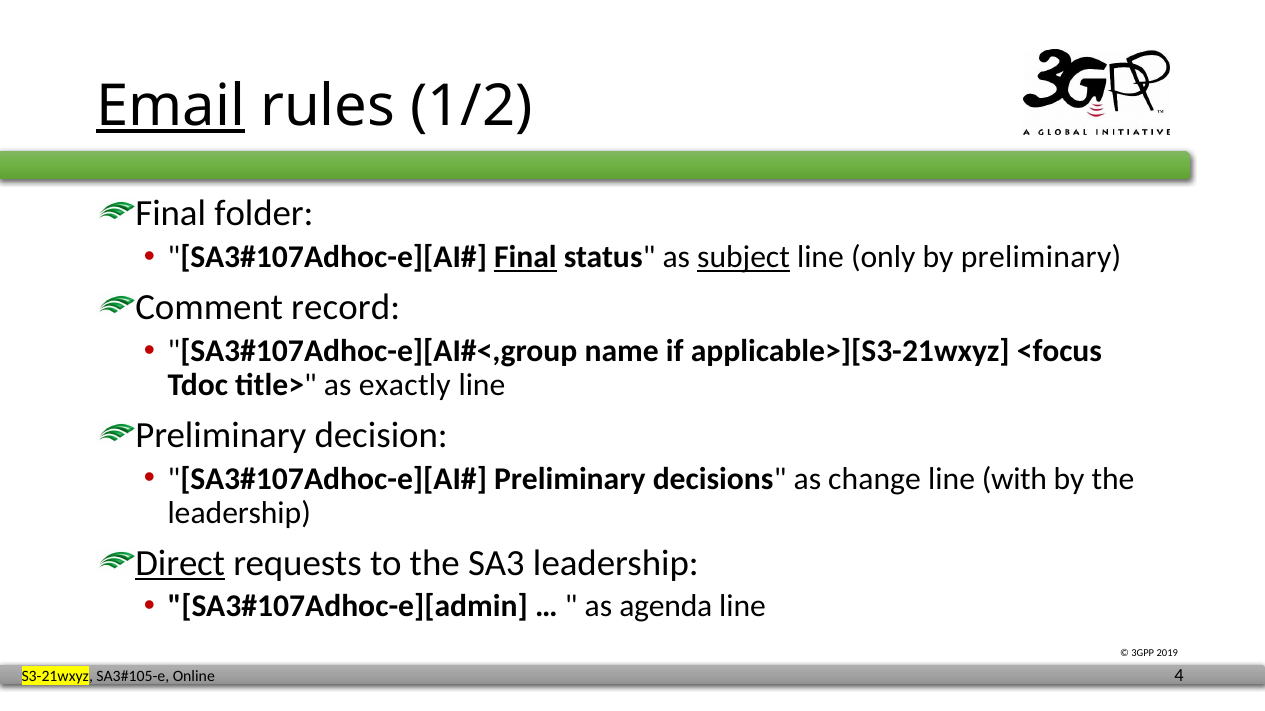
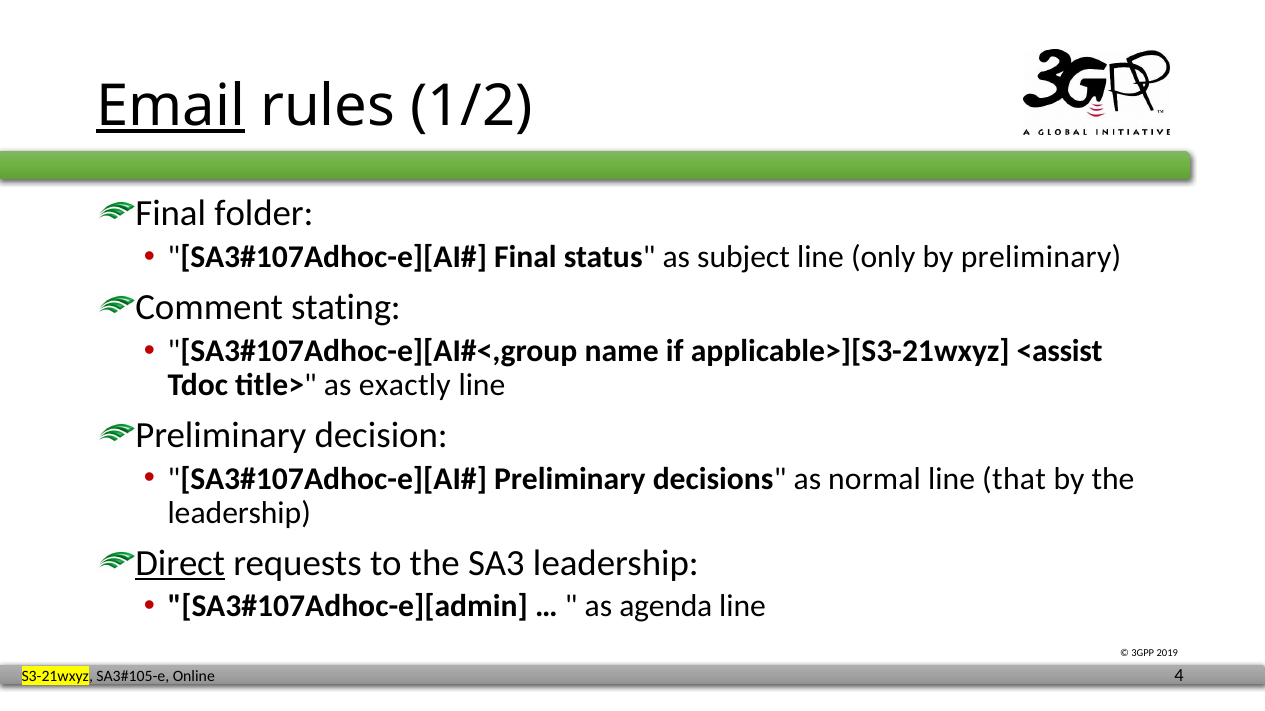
Final at (525, 257) underline: present -> none
subject underline: present -> none
record: record -> stating
<focus: <focus -> <assist
change: change -> normal
with: with -> that
